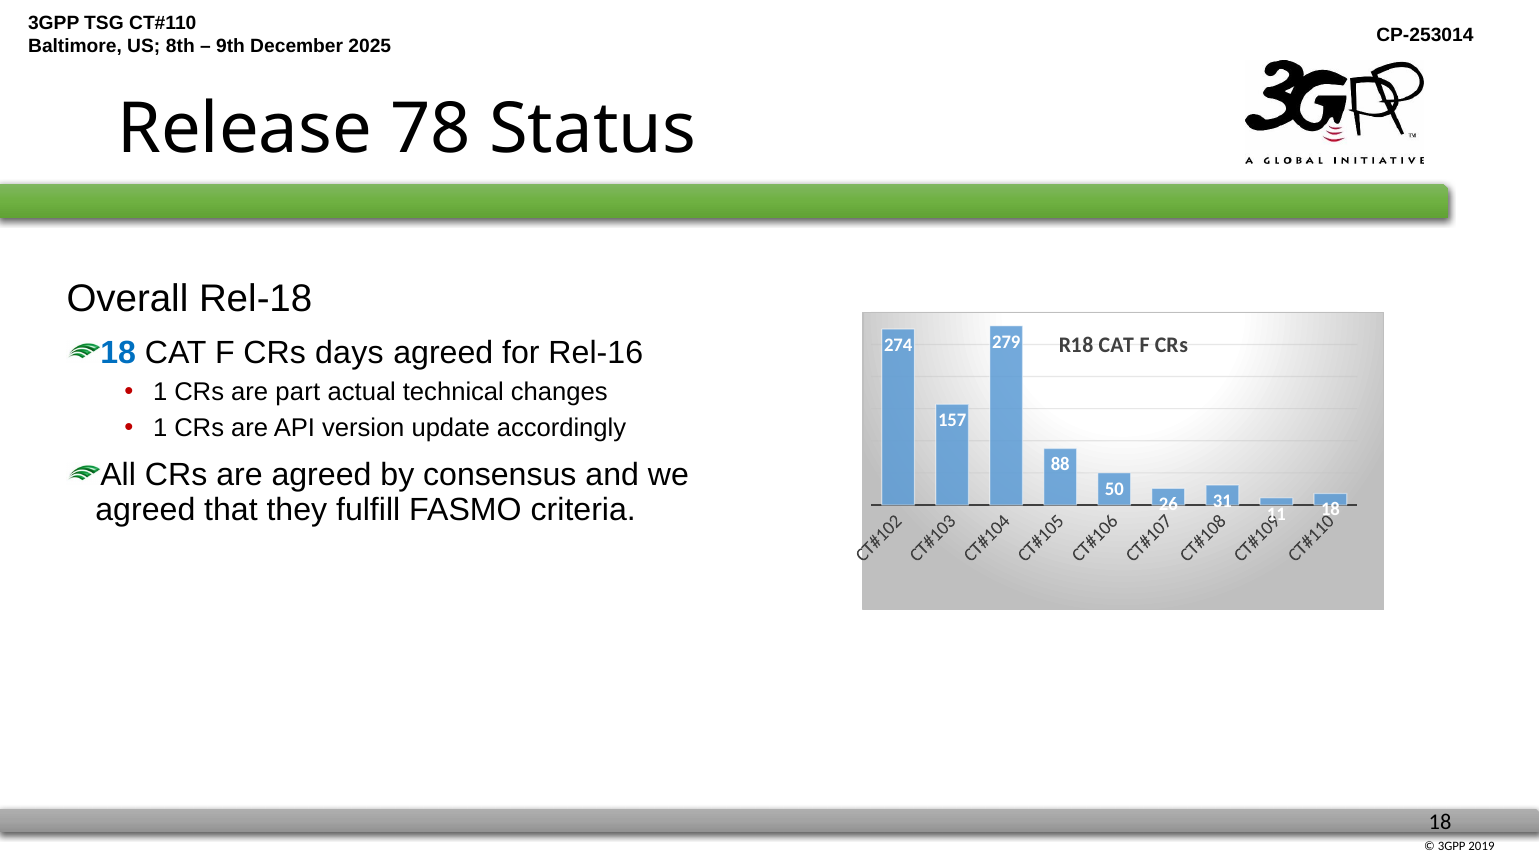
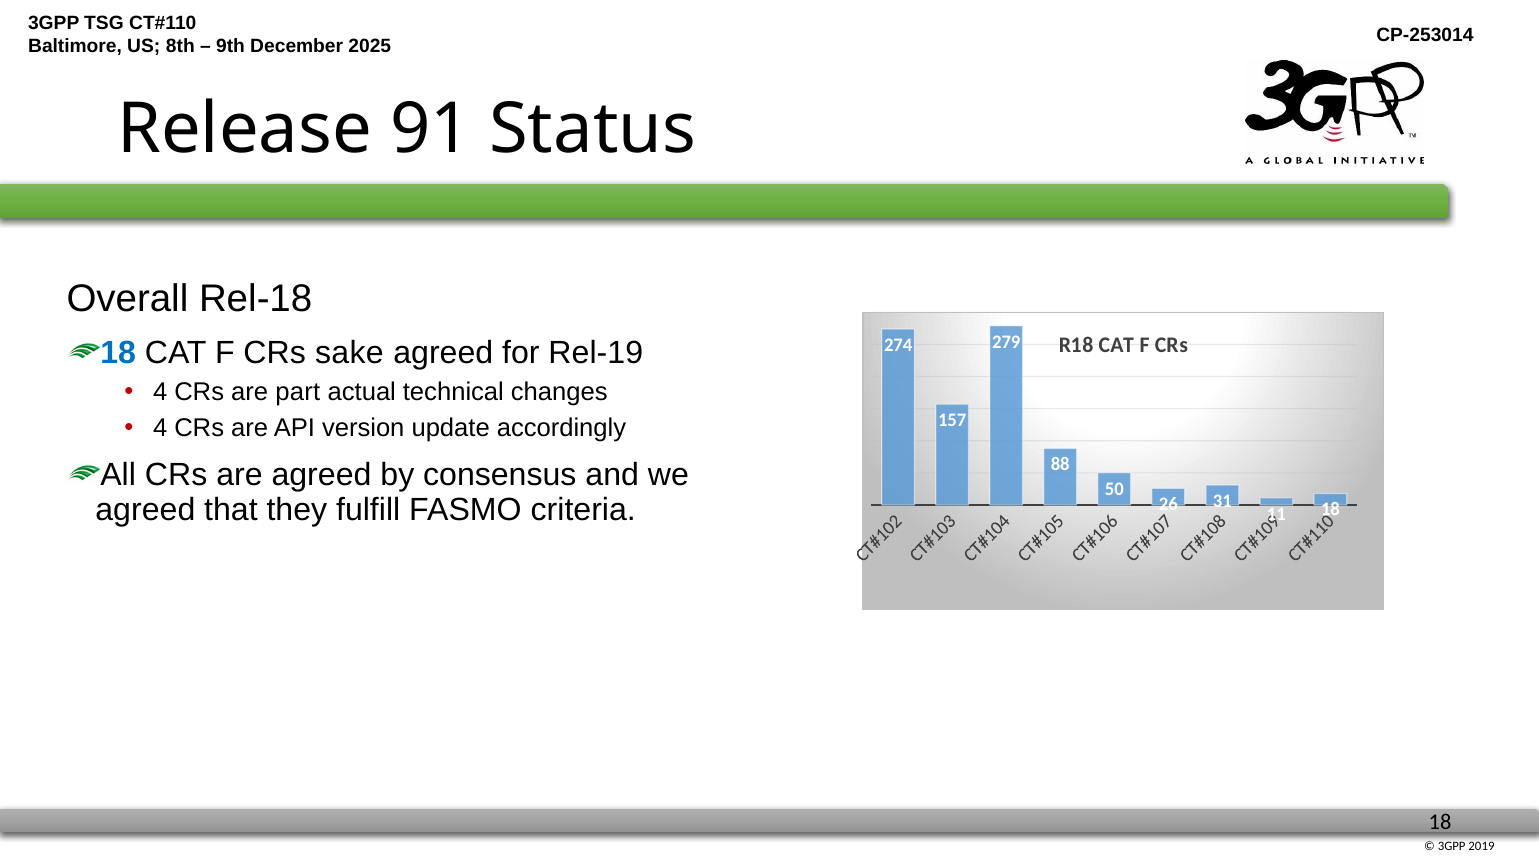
78: 78 -> 91
days: days -> sake
Rel-16: Rel-16 -> Rel-19
1 at (160, 393): 1 -> 4
1 at (160, 428): 1 -> 4
